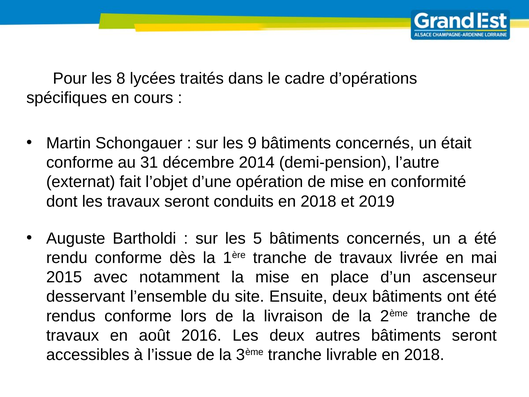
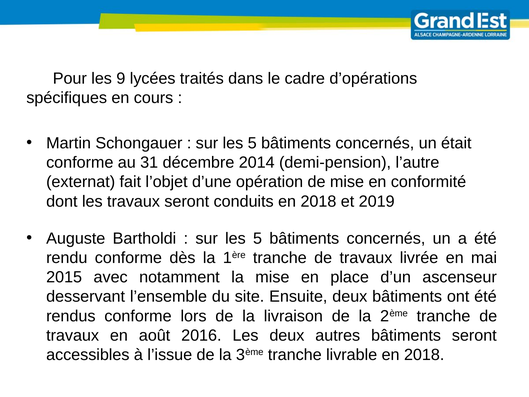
8: 8 -> 9
9 at (252, 143): 9 -> 5
